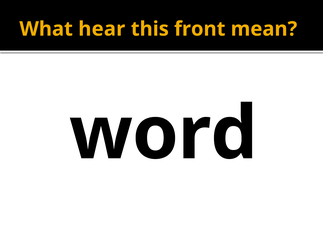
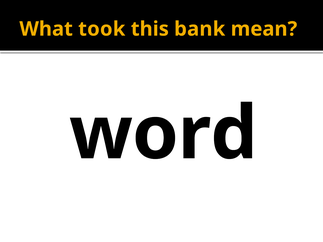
hear: hear -> took
front: front -> bank
